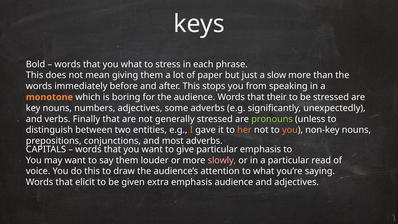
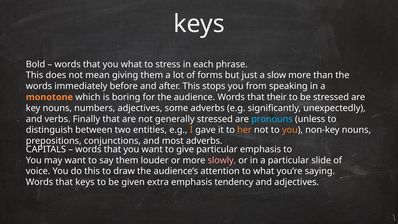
paper: paper -> forms
pronouns colour: light green -> light blue
read: read -> slide
that elicit: elicit -> keys
emphasis audience: audience -> tendency
